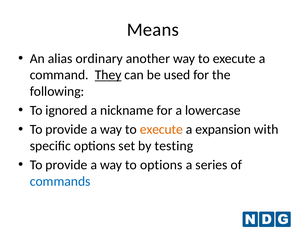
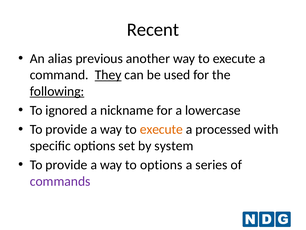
Means: Means -> Recent
ordinary: ordinary -> previous
following underline: none -> present
expansion: expansion -> processed
testing: testing -> system
commands colour: blue -> purple
